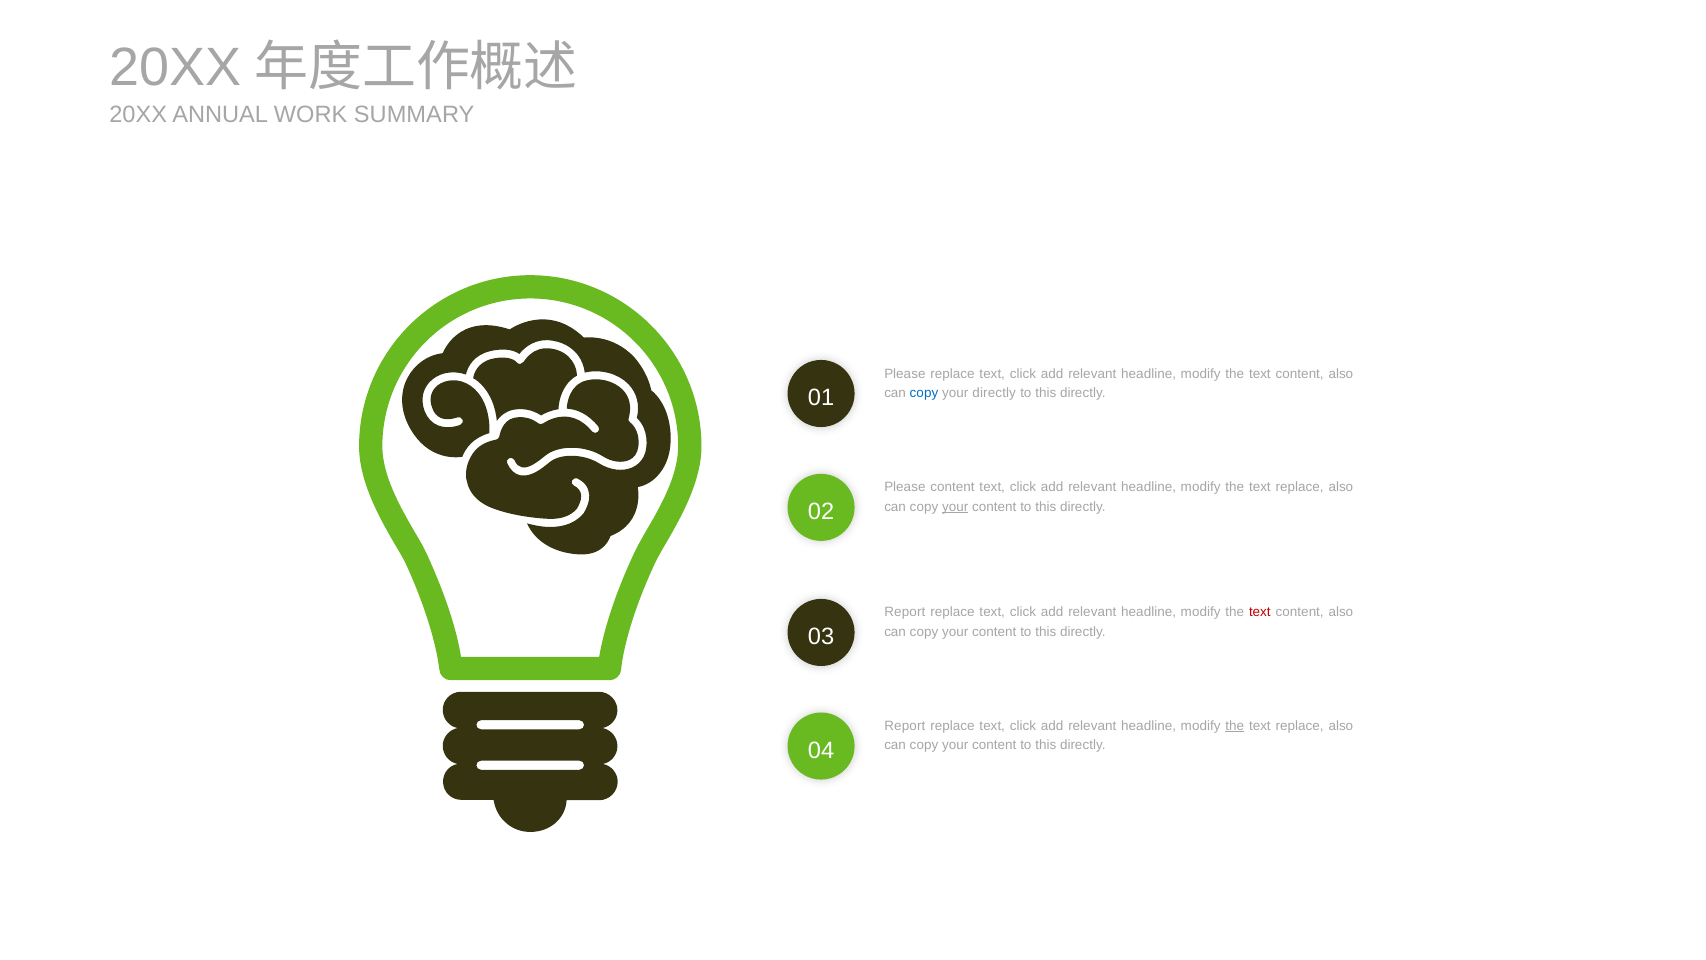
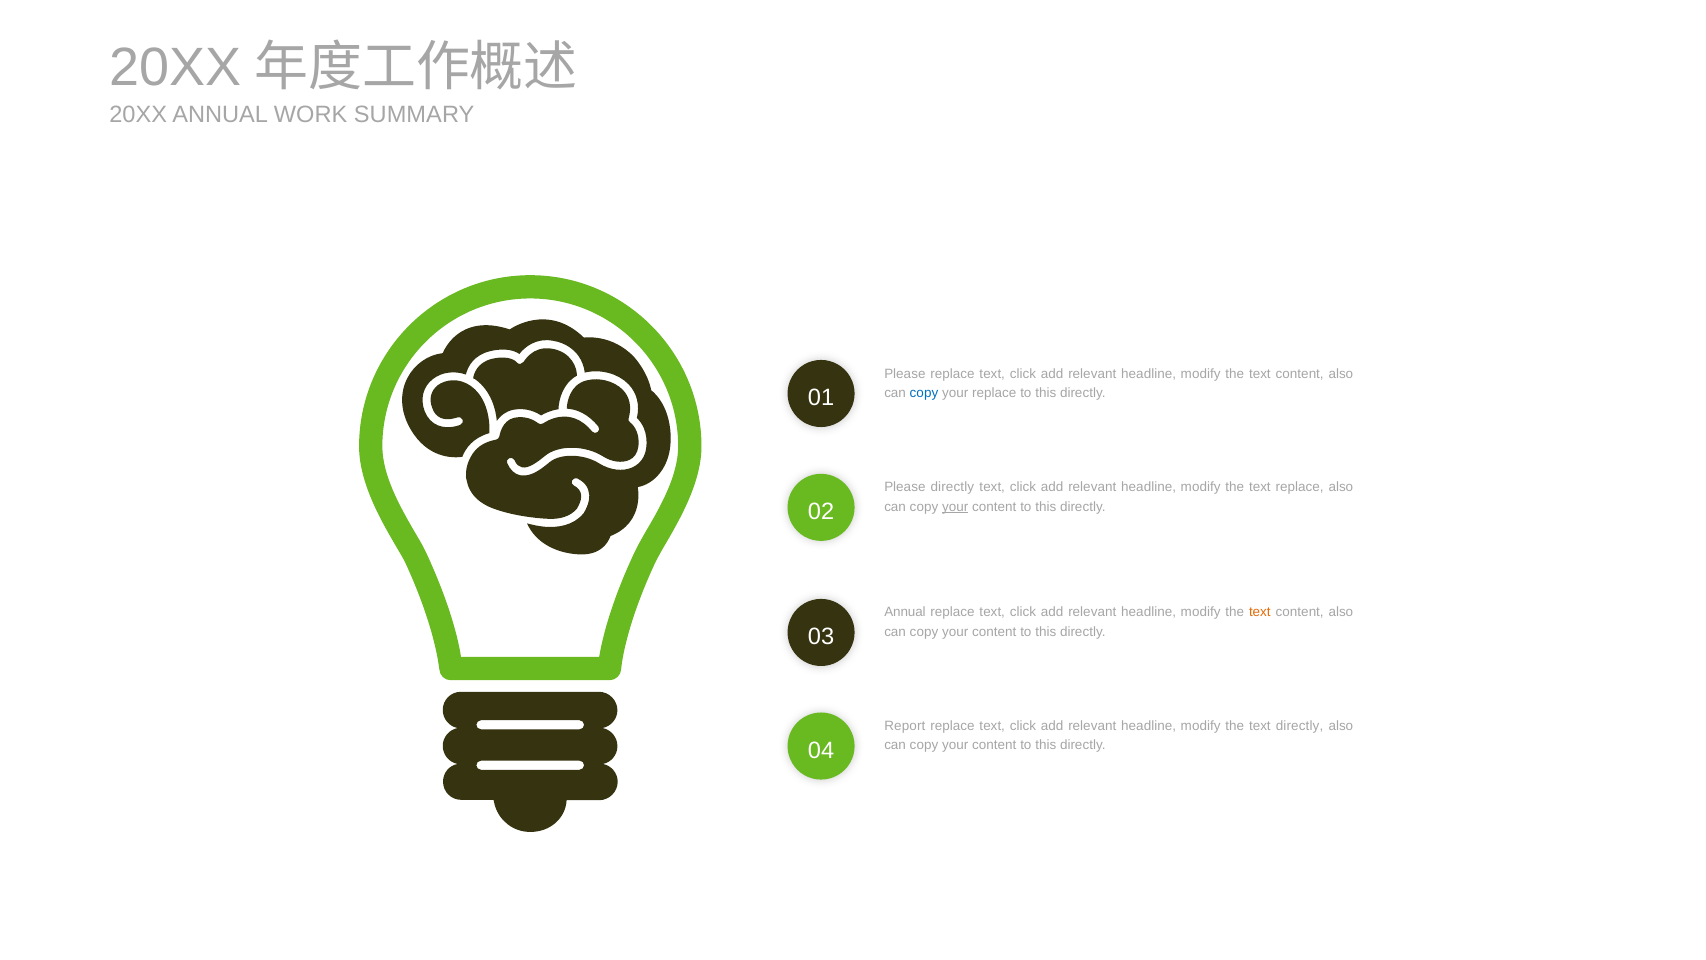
your directly: directly -> replace
Please content: content -> directly
Report at (905, 612): Report -> Annual
text at (1260, 612) colour: red -> orange
the at (1235, 726) underline: present -> none
replace at (1300, 726): replace -> directly
